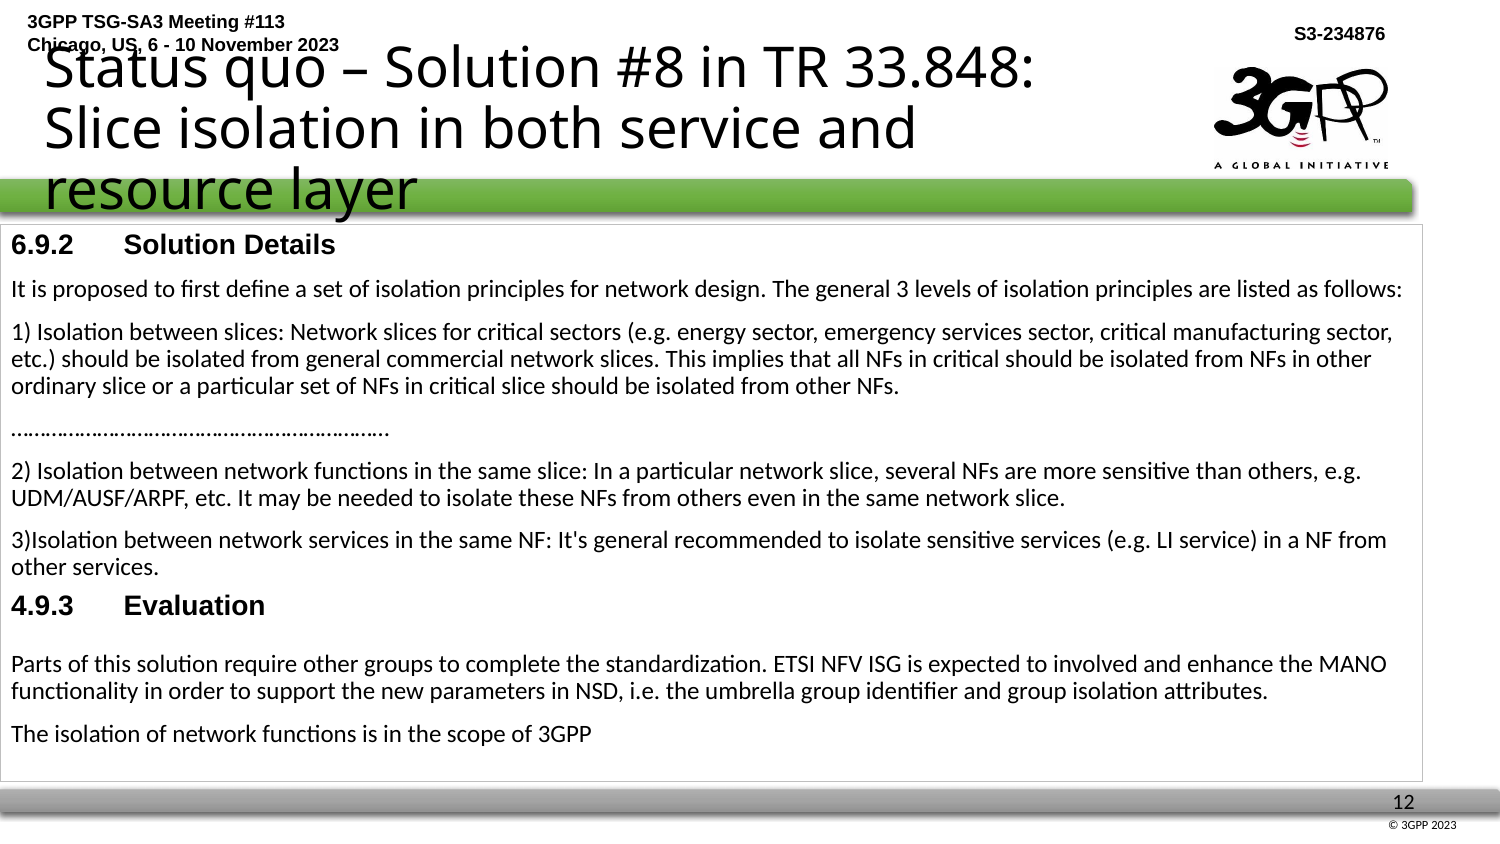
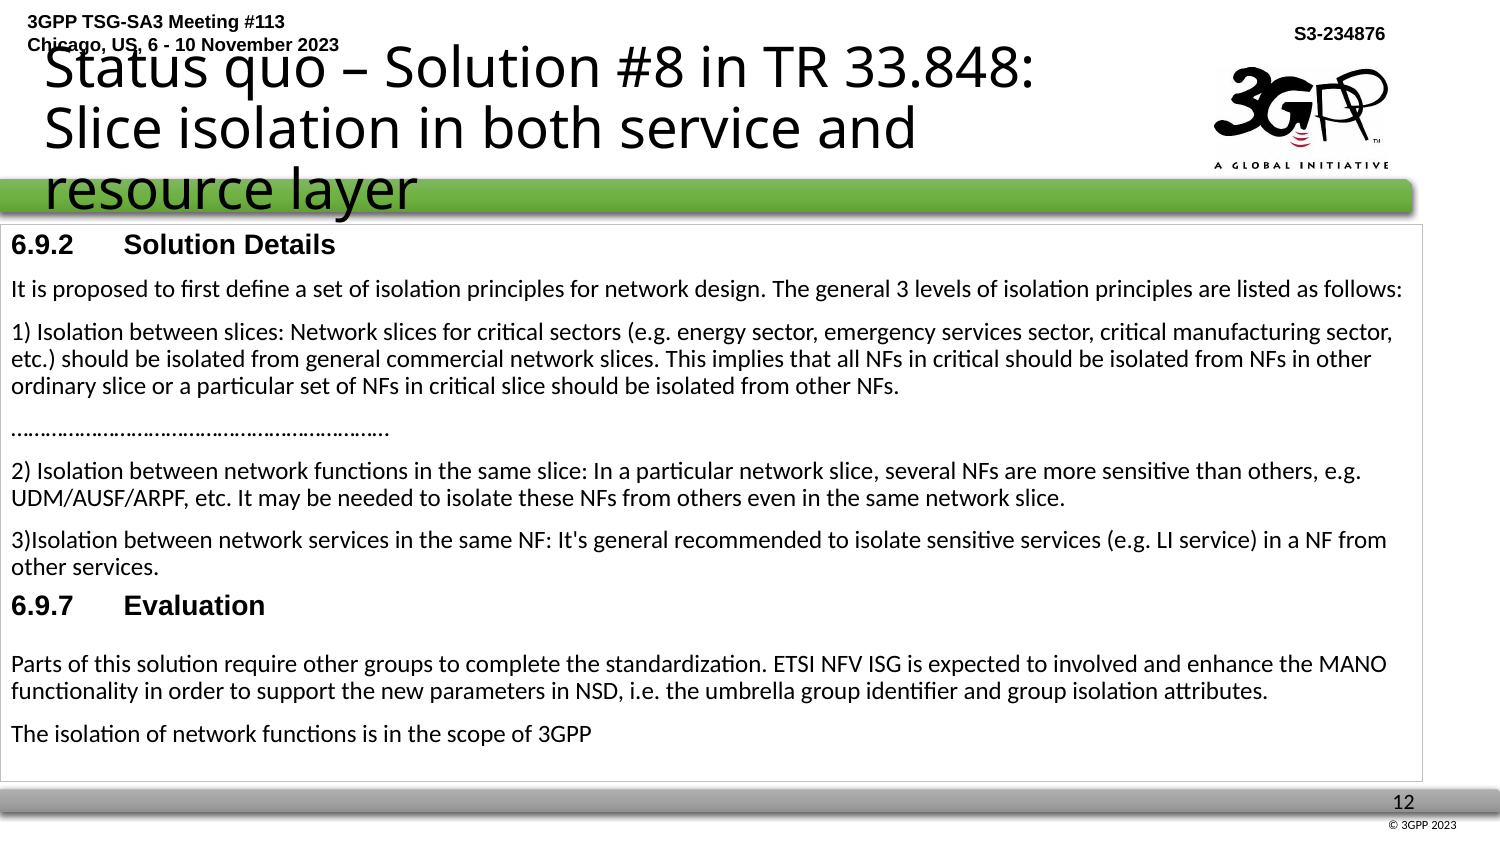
4.9.3: 4.9.3 -> 6.9.7
